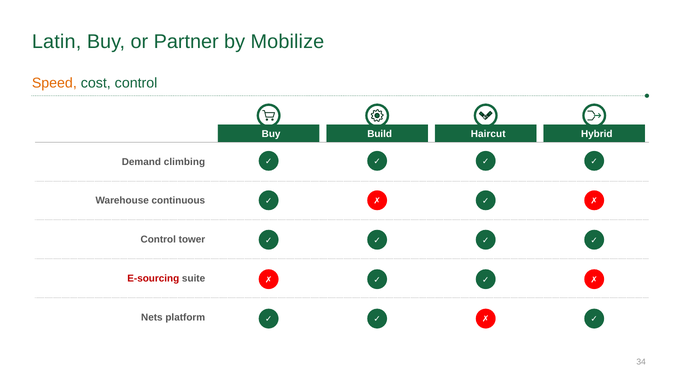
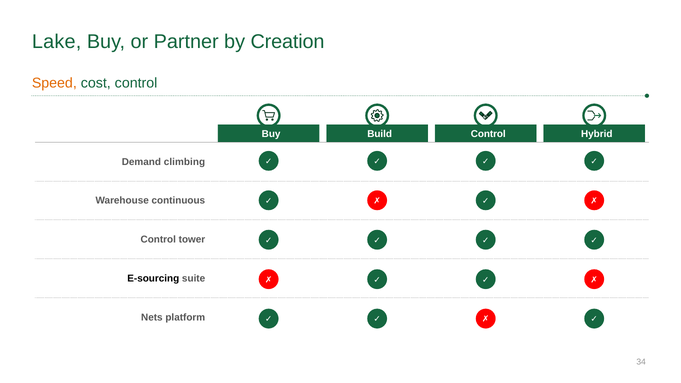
Latin: Latin -> Lake
Mobilize: Mobilize -> Creation
Build Haircut: Haircut -> Control
E-sourcing colour: red -> black
